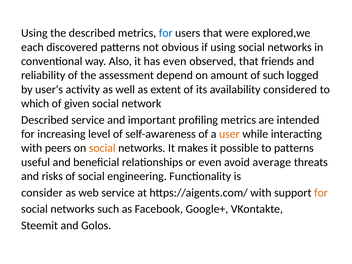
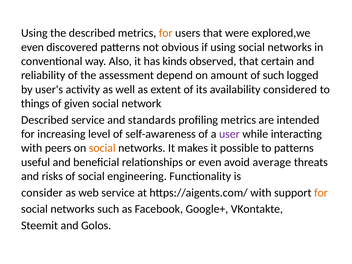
for at (166, 33) colour: blue -> orange
each at (32, 47): each -> even
has even: even -> kinds
friends: friends -> certain
which: which -> things
important: important -> standards
user colour: orange -> purple
